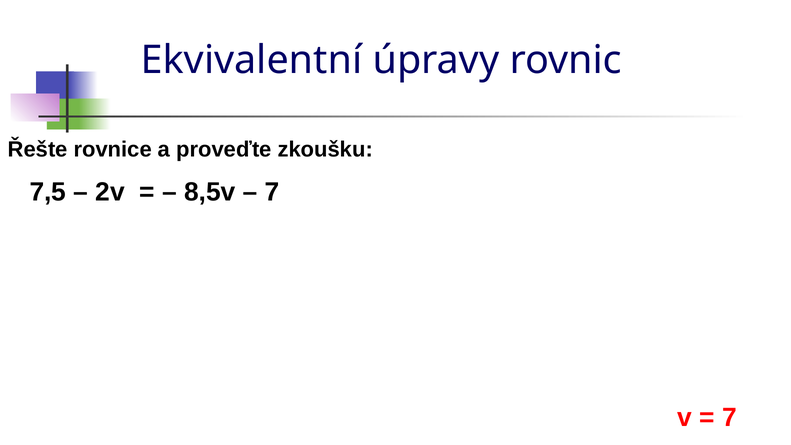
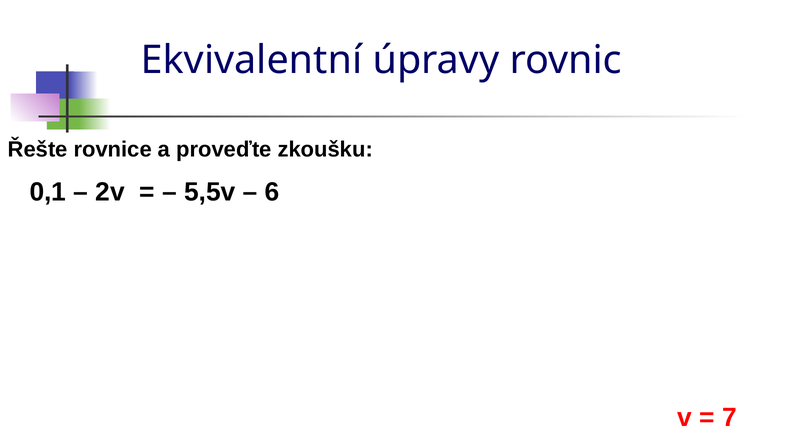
7,5: 7,5 -> 0,1
8,5v: 8,5v -> 5,5v
7 at (272, 192): 7 -> 6
